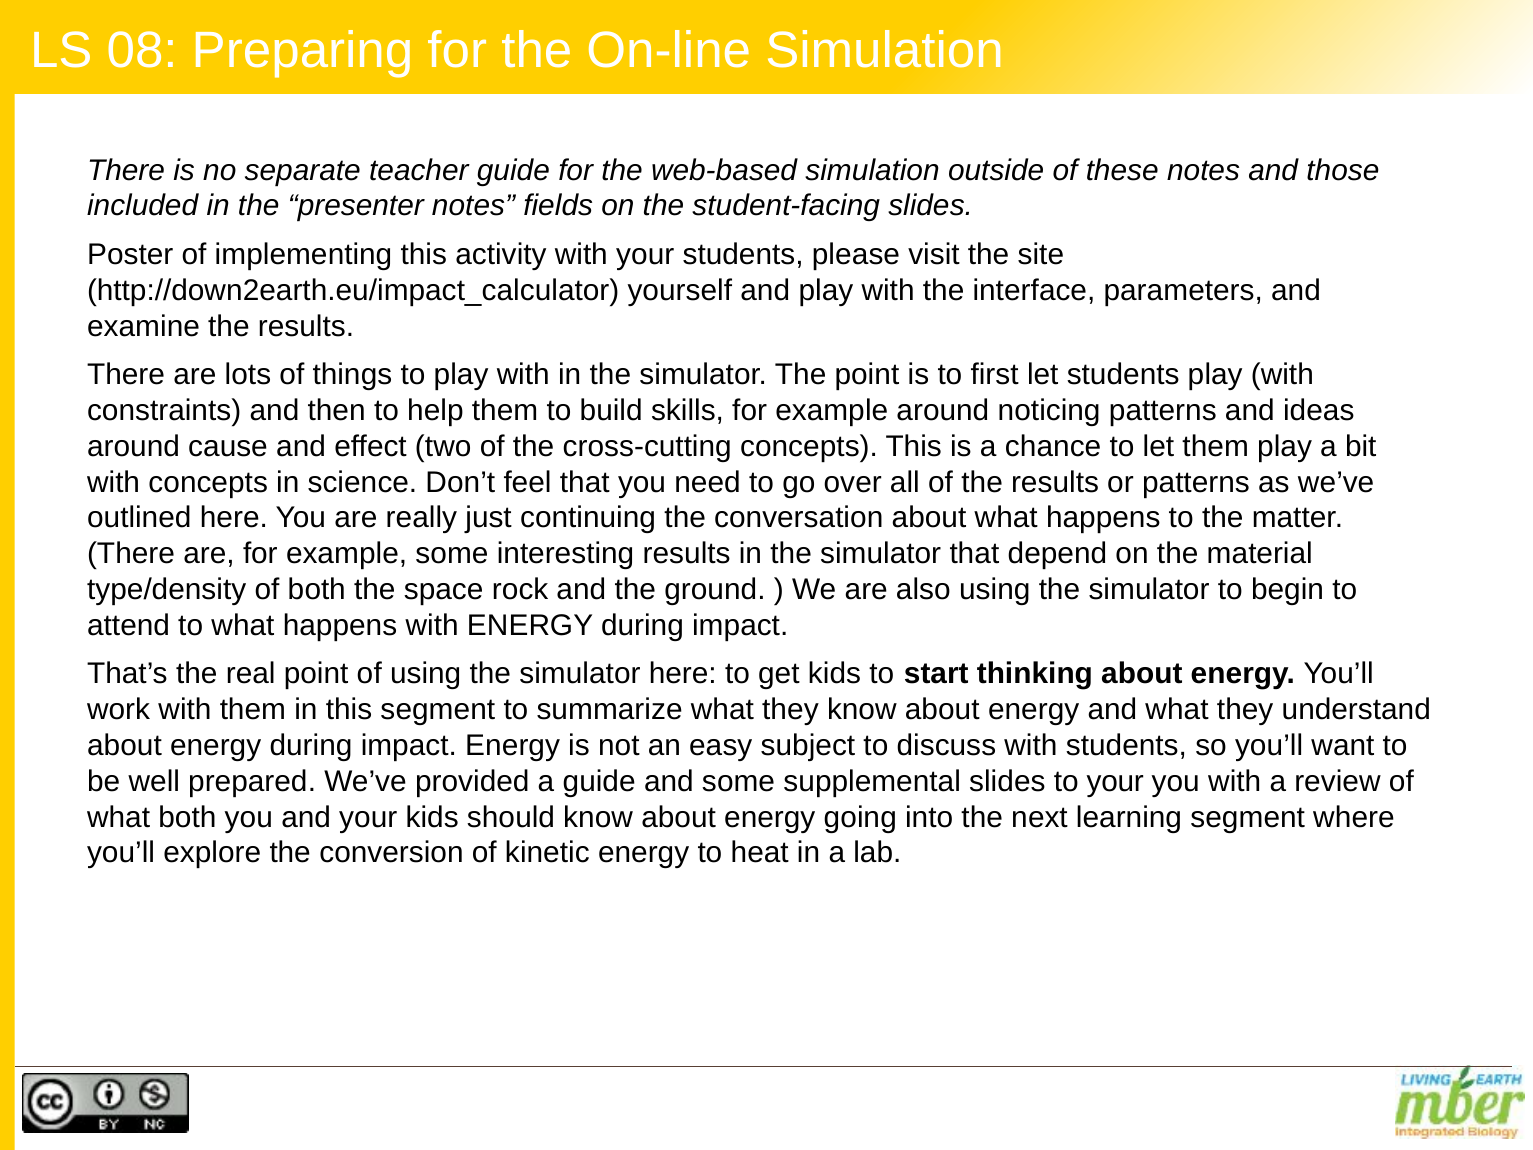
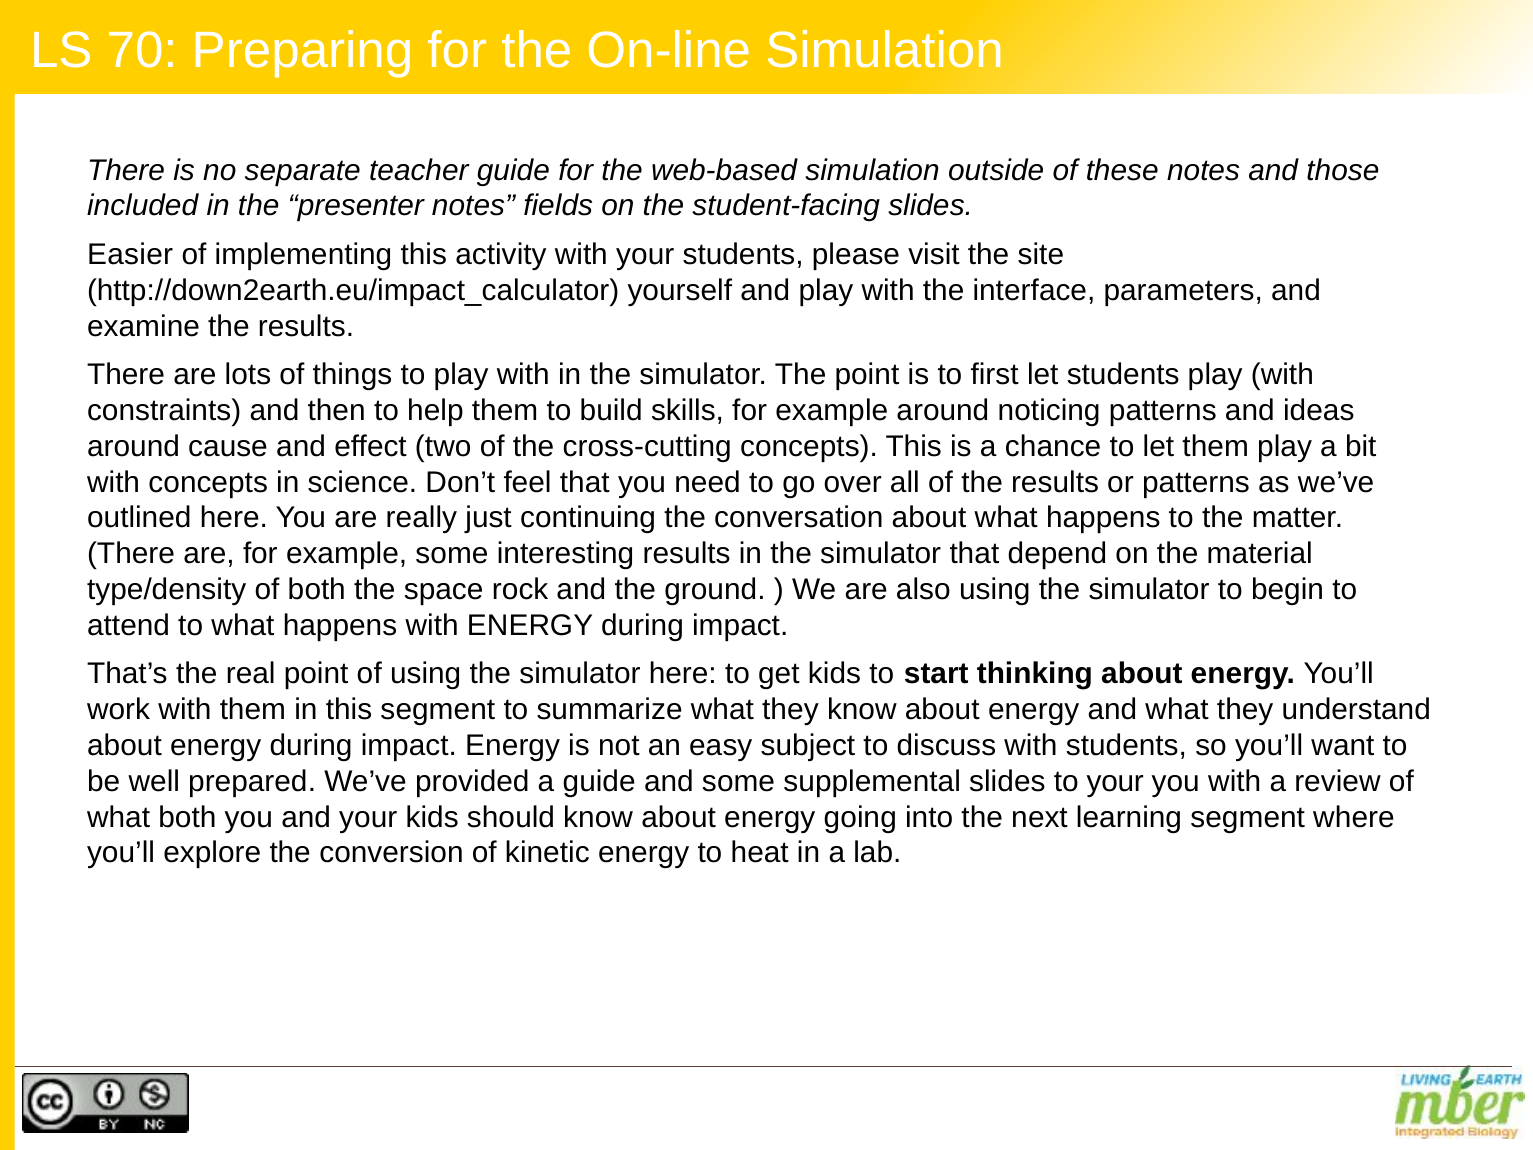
08: 08 -> 70
Poster: Poster -> Easier
